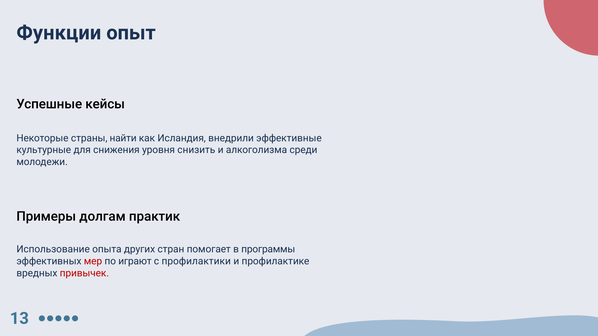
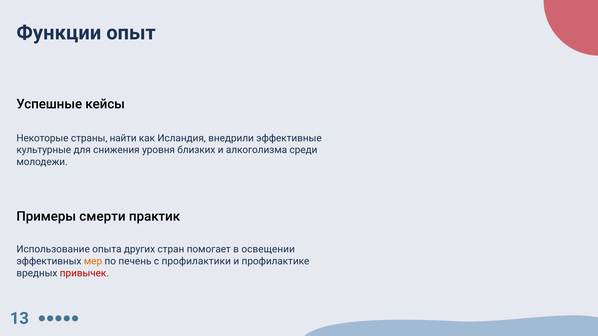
снизить: снизить -> близких
долгам: долгам -> смерти
программы: программы -> освещении
мер colour: red -> orange
играют: играют -> печень
